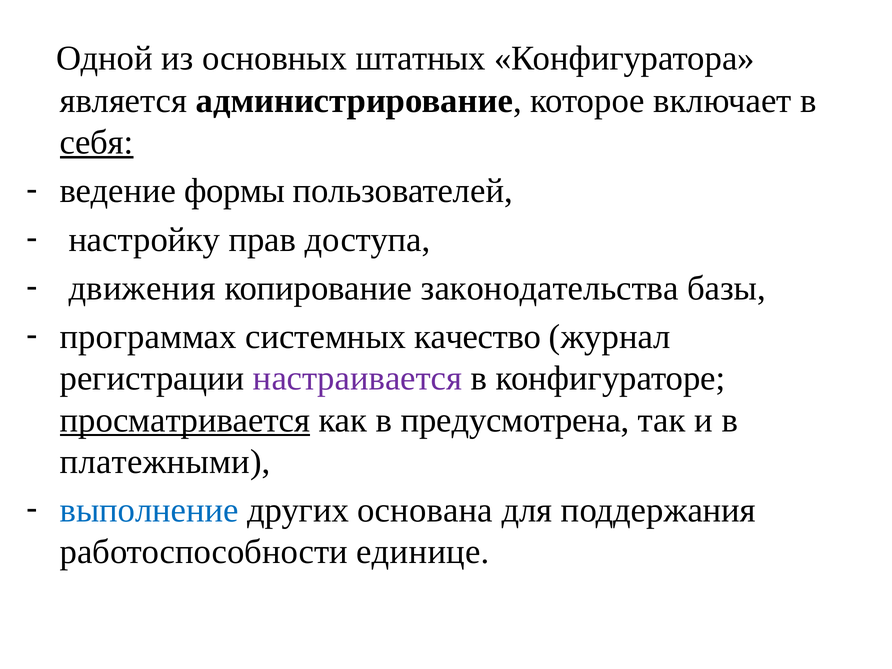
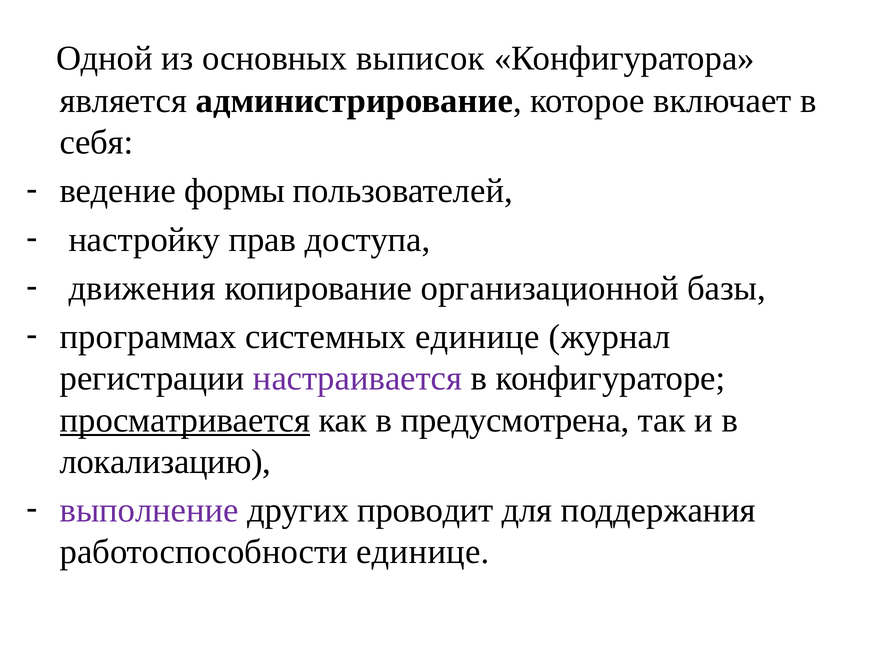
штатных: штатных -> выписок
себя underline: present -> none
законодательства: законодательства -> организационной
системных качество: качество -> единице
платежными: платежными -> локализацию
выполнение colour: blue -> purple
основана: основана -> проводит
